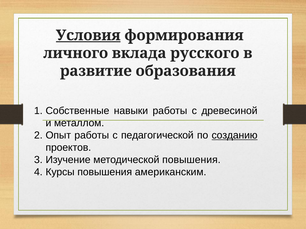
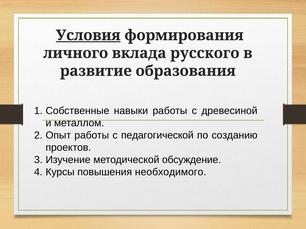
созданию underline: present -> none
методической повышения: повышения -> обсуждение
американским: американским -> необходимого
